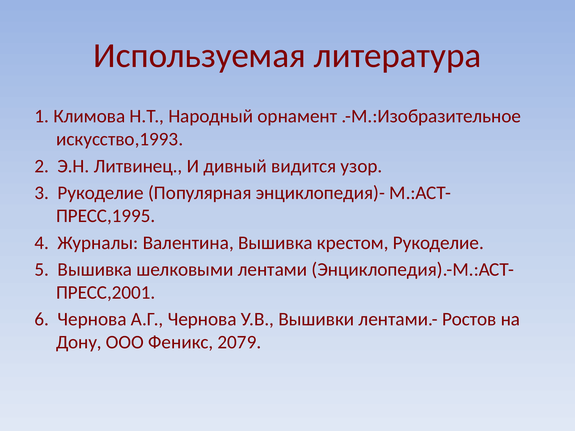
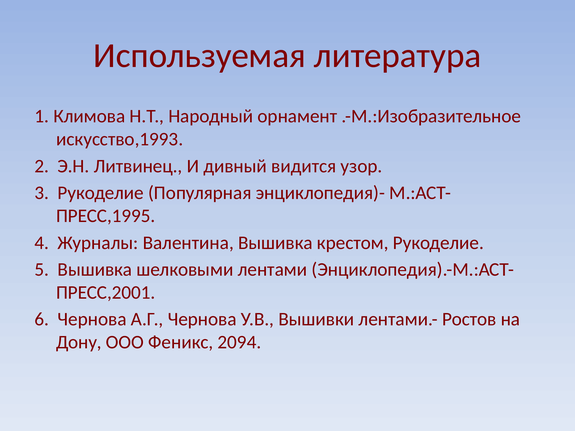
2079: 2079 -> 2094
